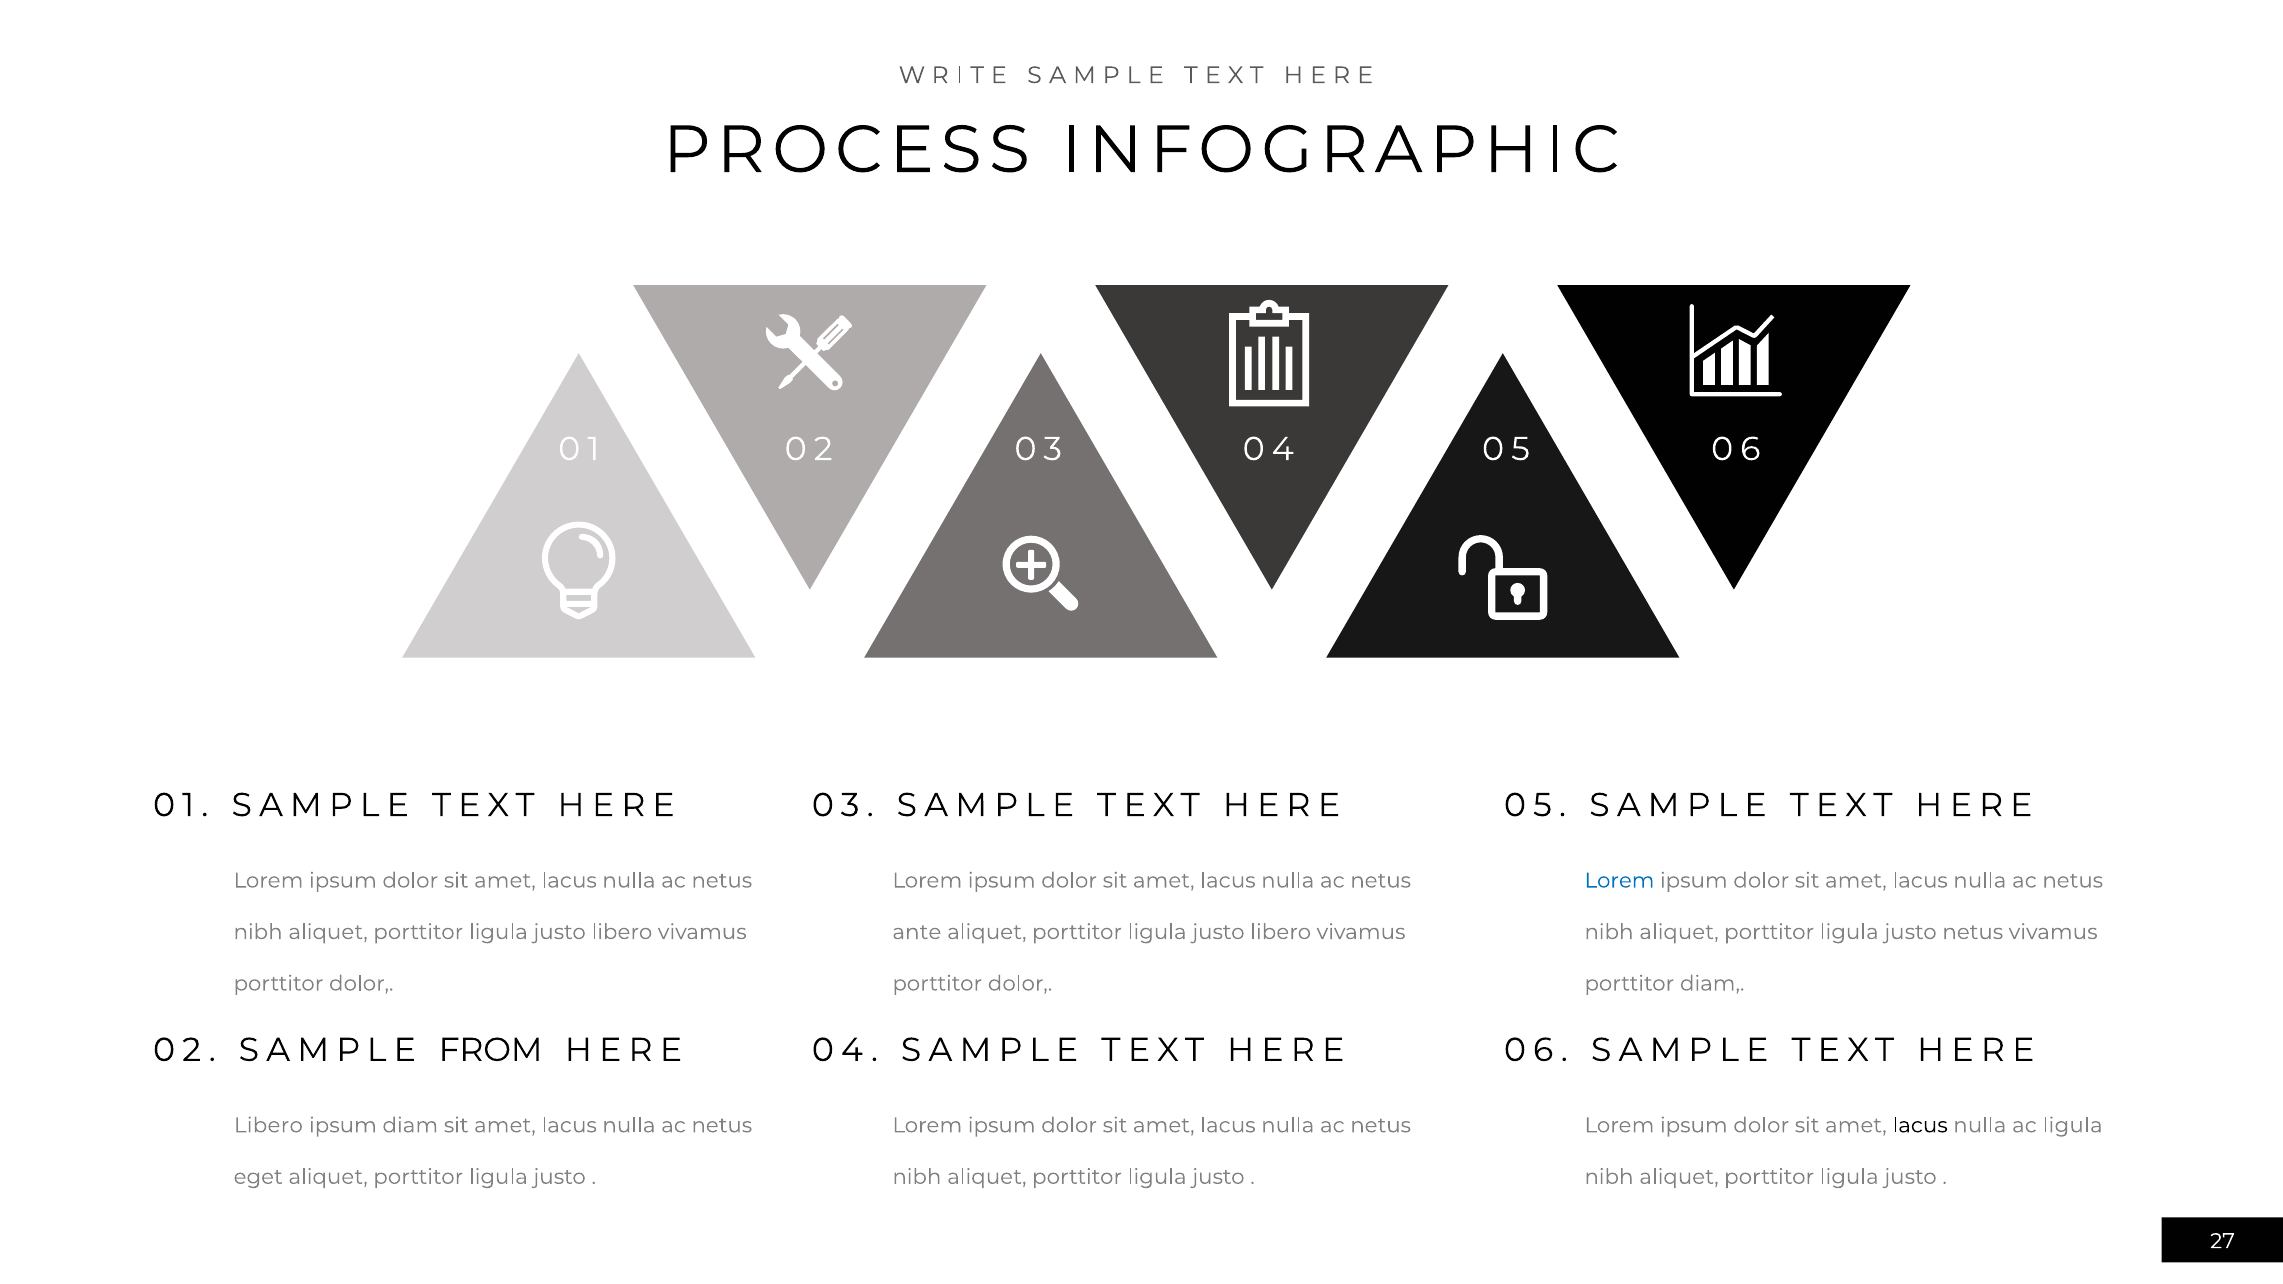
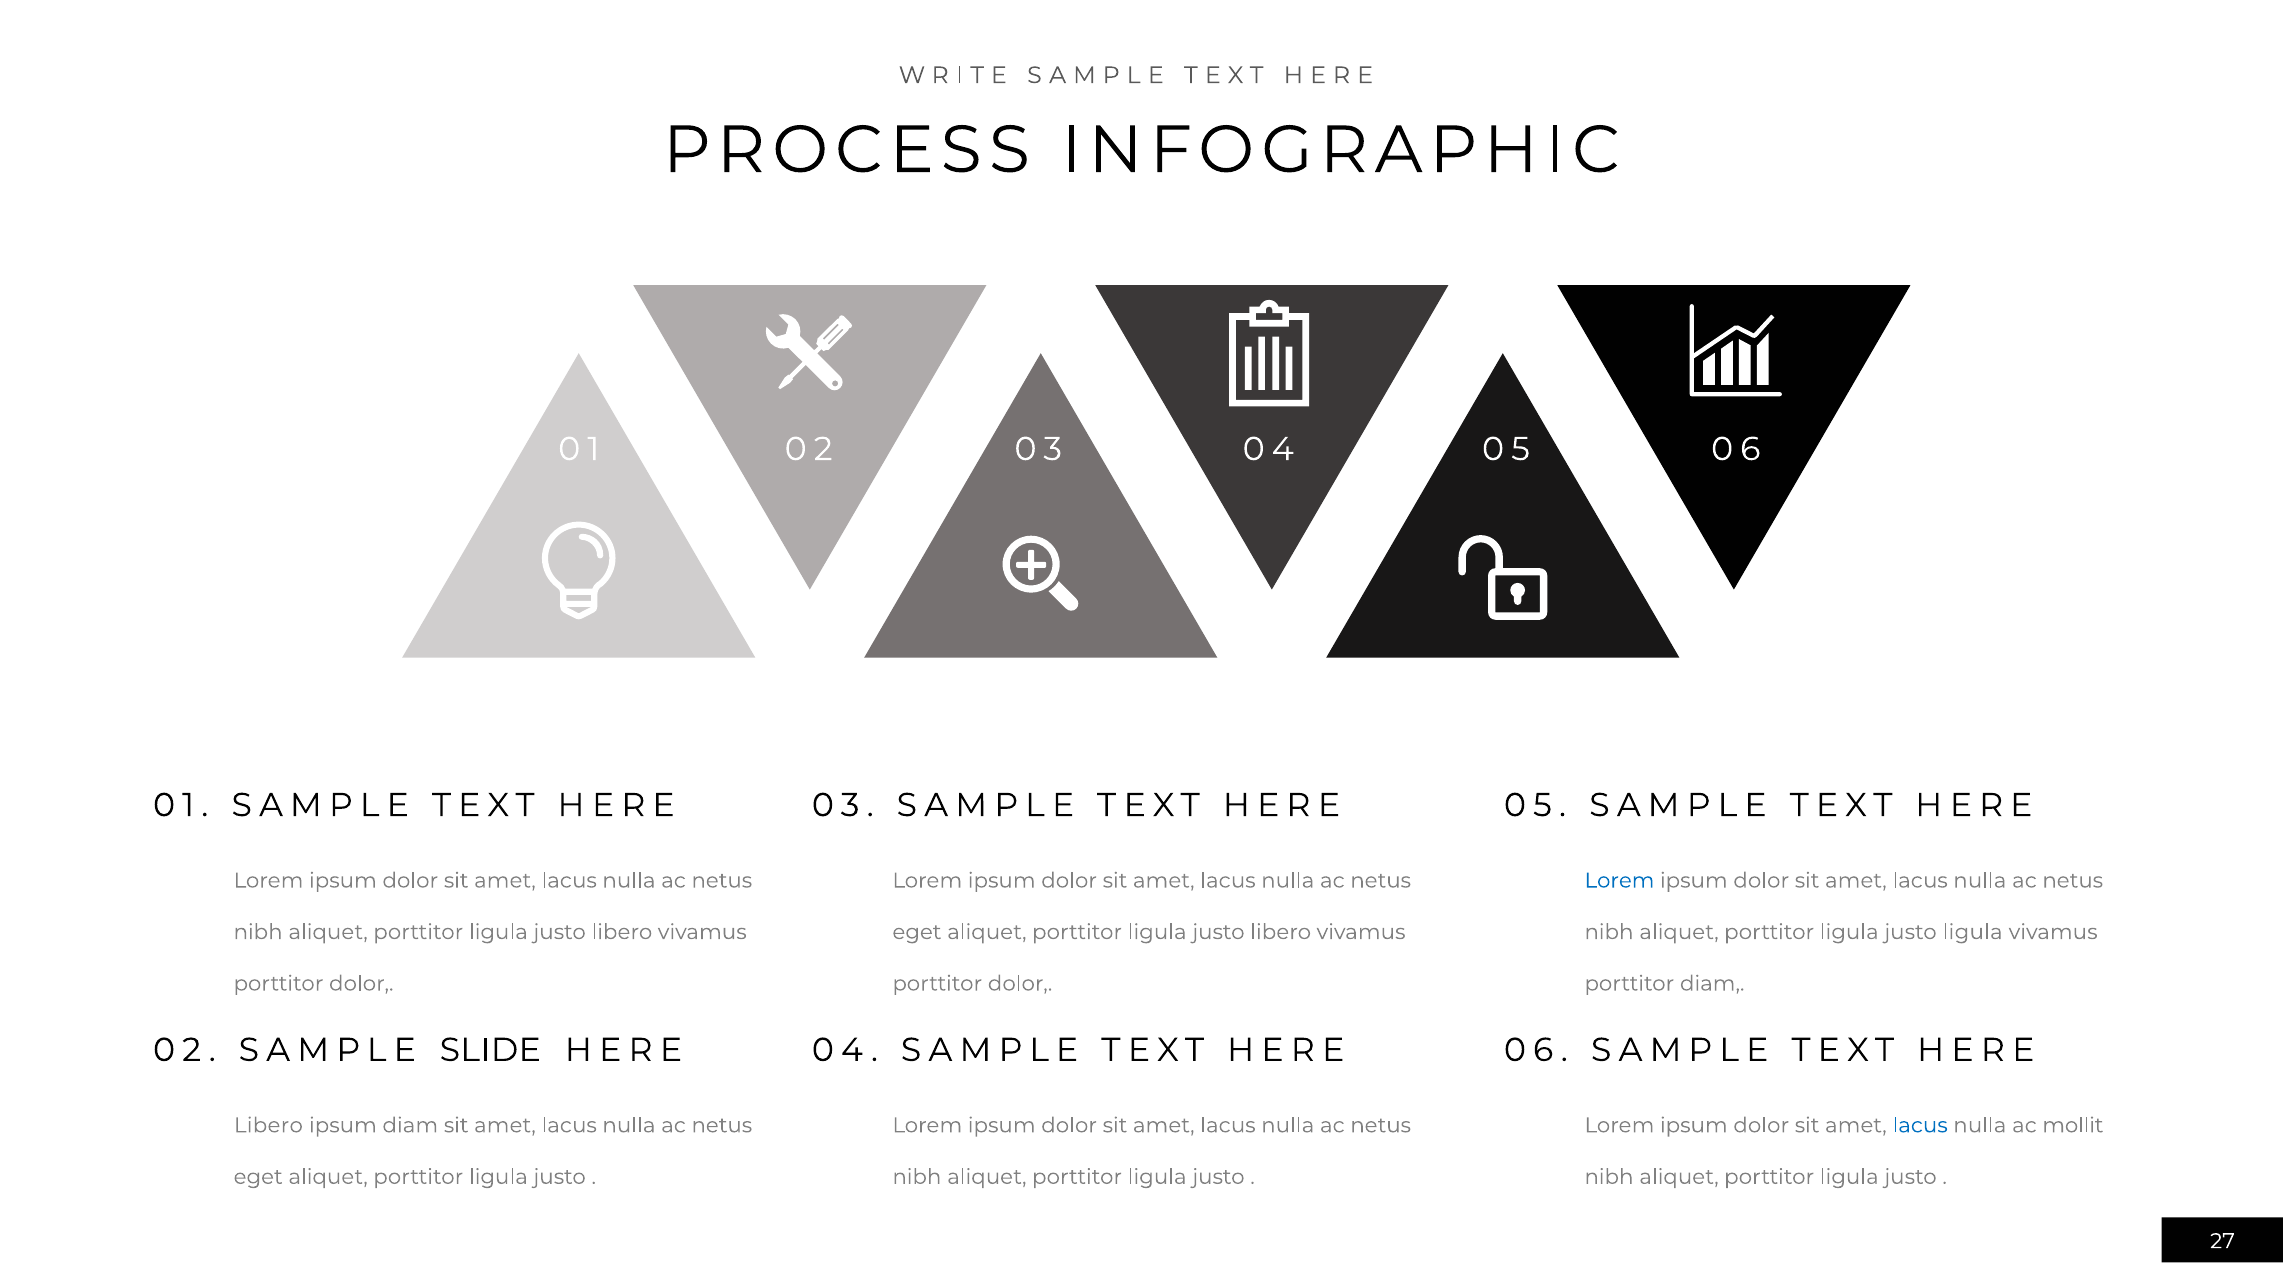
ante at (917, 932): ante -> eget
justo netus: netus -> ligula
FROM: FROM -> SLIDE
lacus at (1920, 1125) colour: black -> blue
ac ligula: ligula -> mollit
